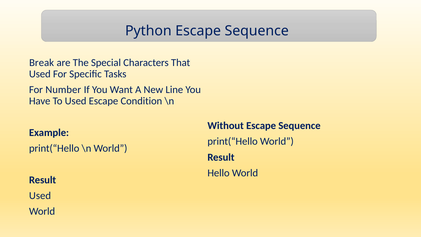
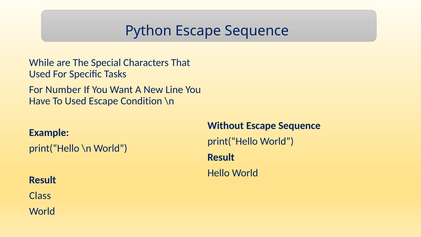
Break: Break -> While
Used at (40, 196): Used -> Class
